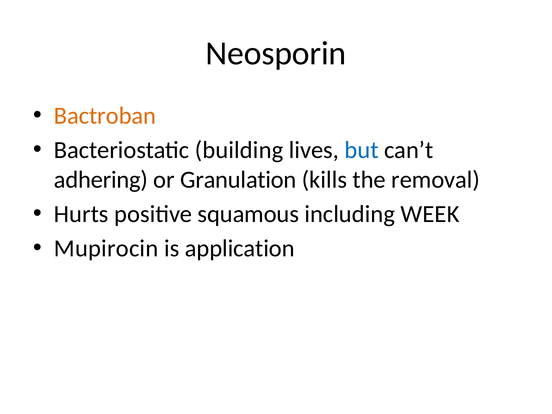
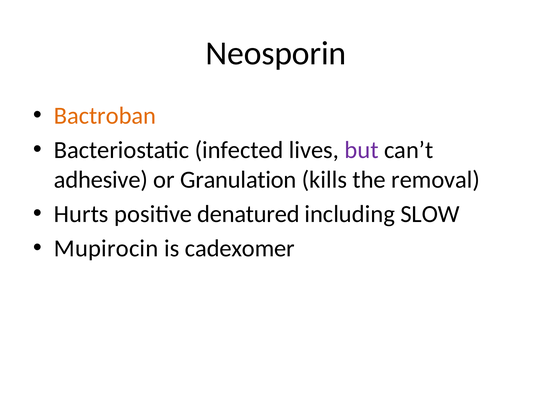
building: building -> infected
but colour: blue -> purple
adhering: adhering -> adhesive
squamous: squamous -> denatured
WEEK: WEEK -> SLOW
application: application -> cadexomer
